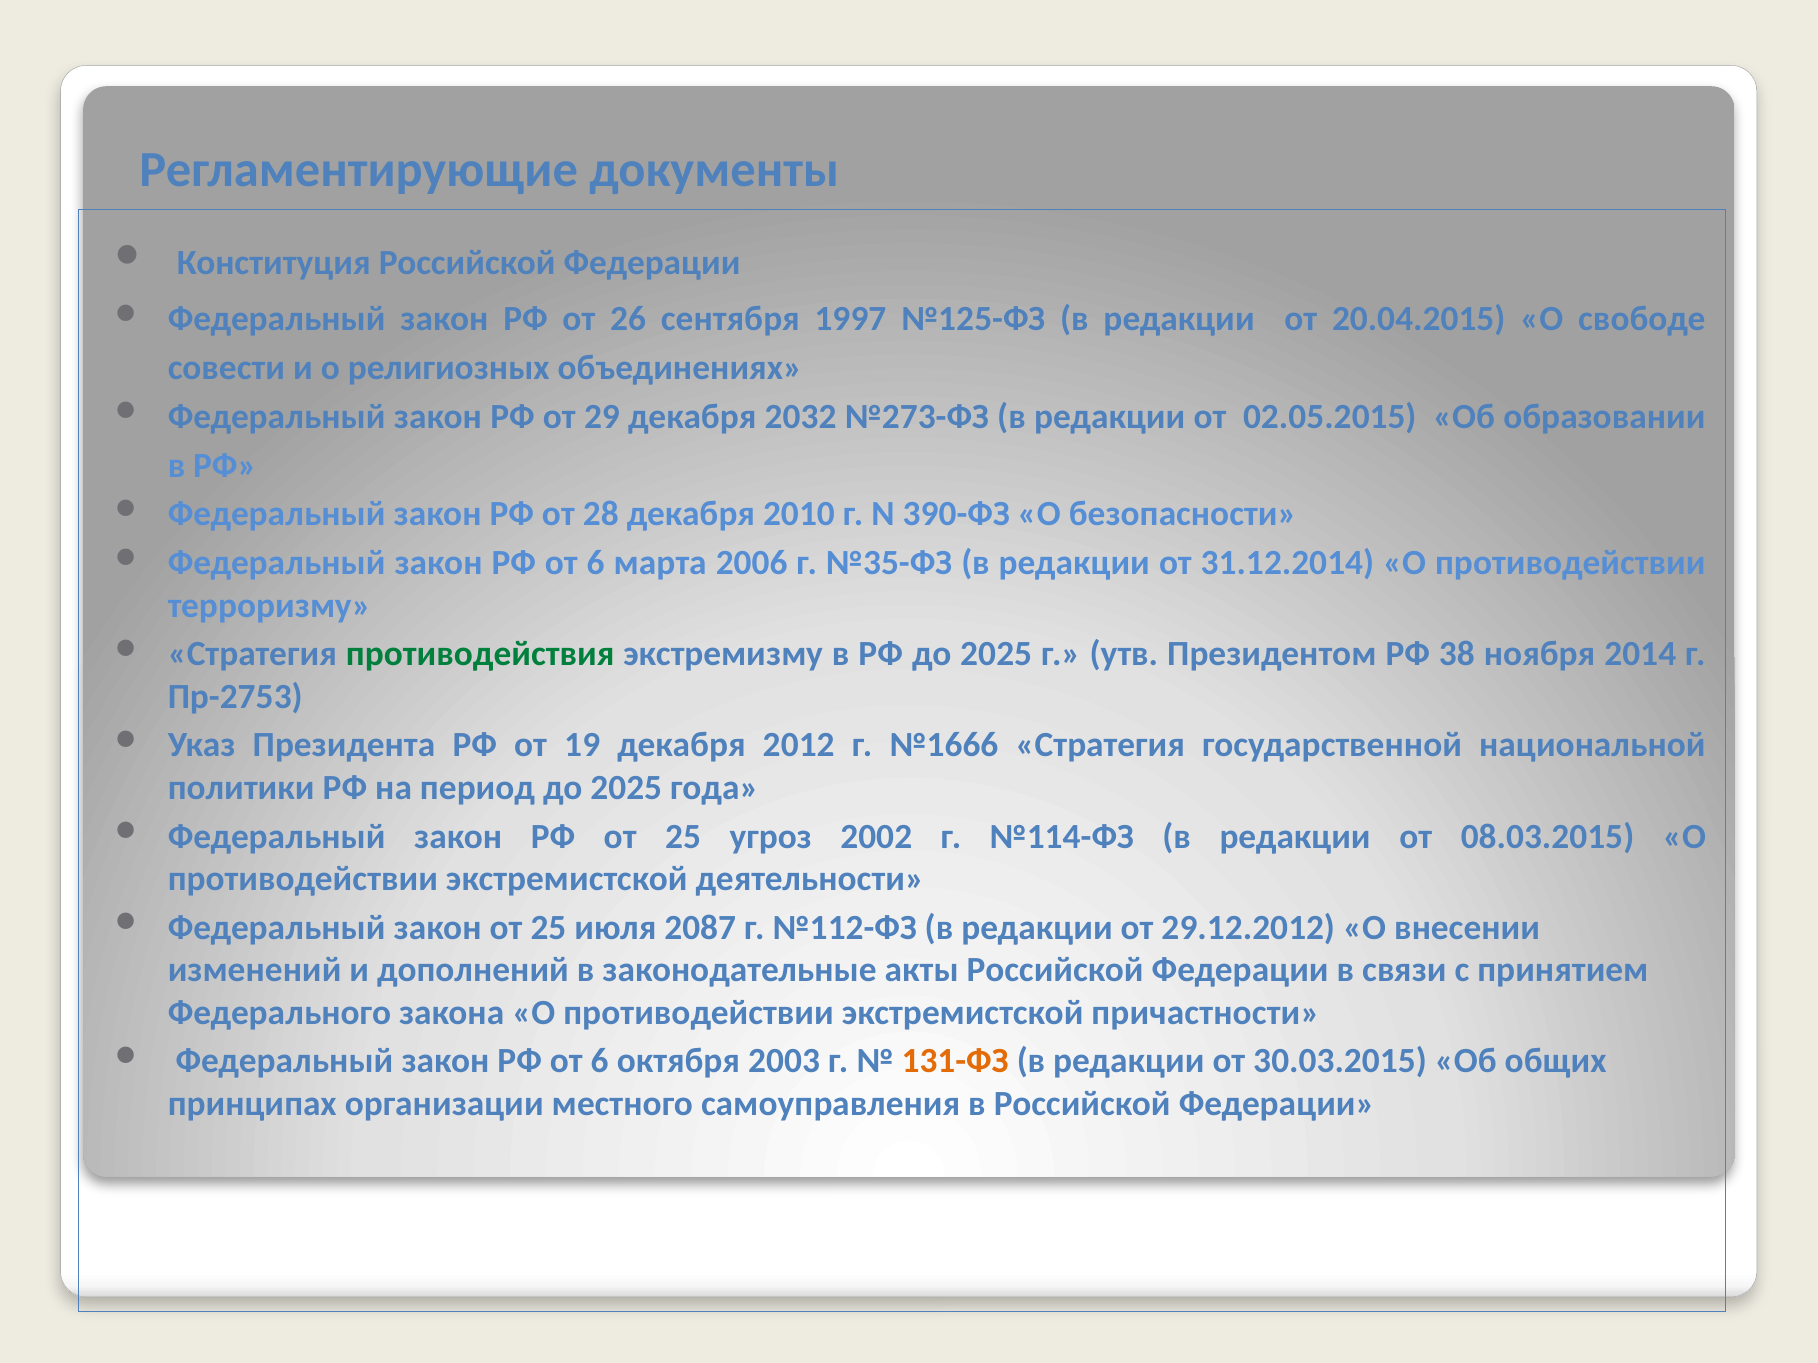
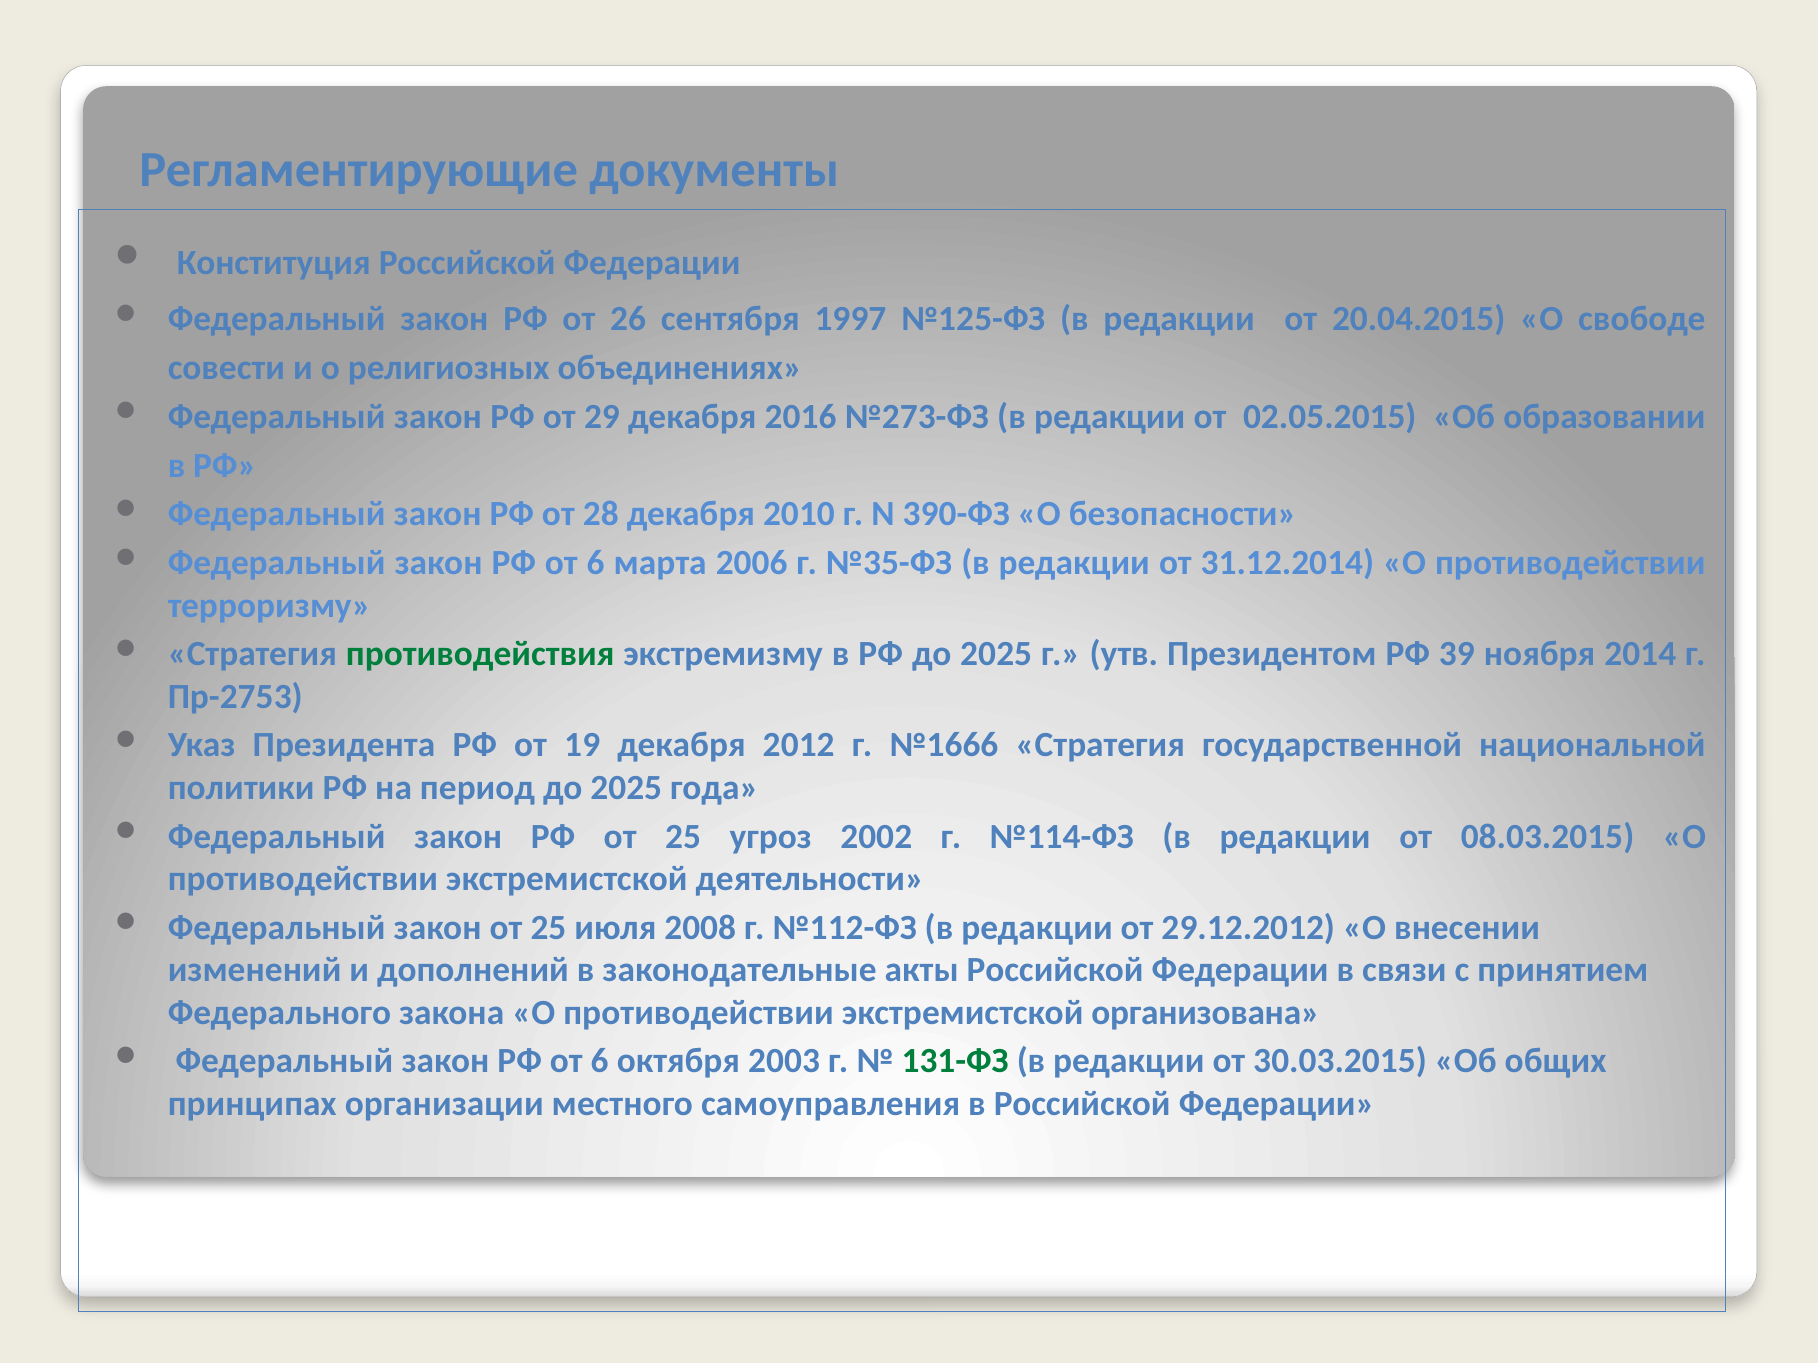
2032: 2032 -> 2016
38: 38 -> 39
2087: 2087 -> 2008
причастности: причастности -> организована
131-ФЗ colour: orange -> green
